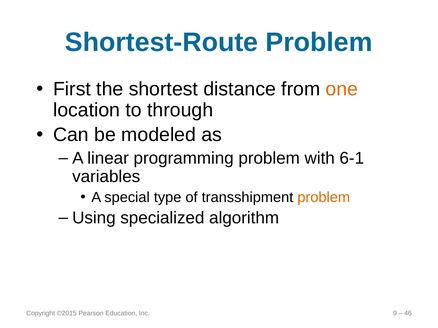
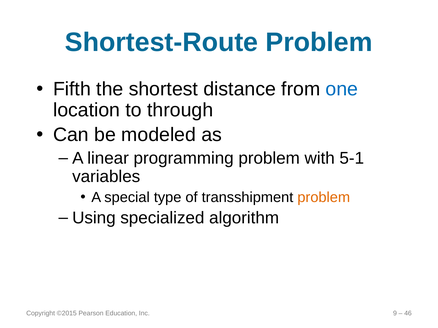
First: First -> Fifth
one colour: orange -> blue
6-1: 6-1 -> 5-1
